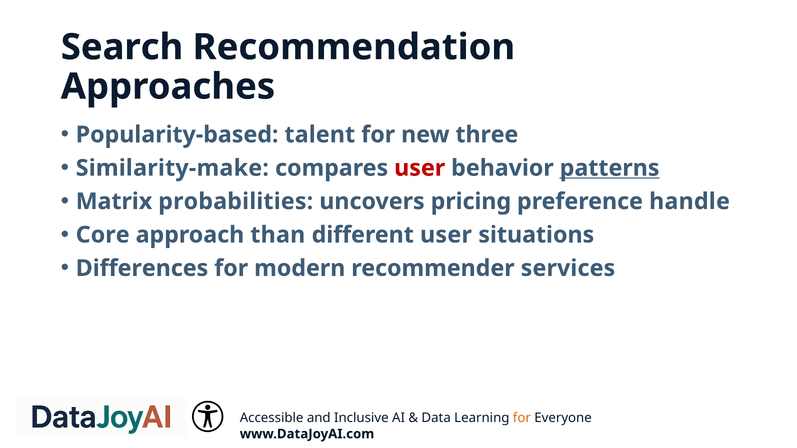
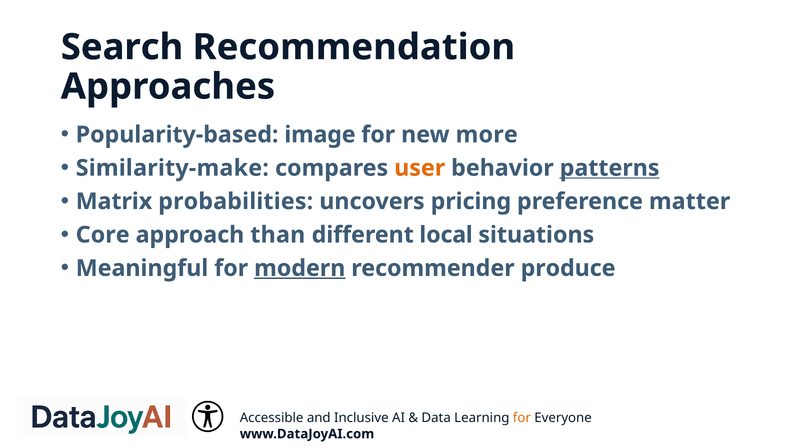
talent: talent -> image
three: three -> more
user at (420, 168) colour: red -> orange
handle: handle -> matter
different user: user -> local
Differences: Differences -> Meaningful
modern underline: none -> present
services: services -> produce
